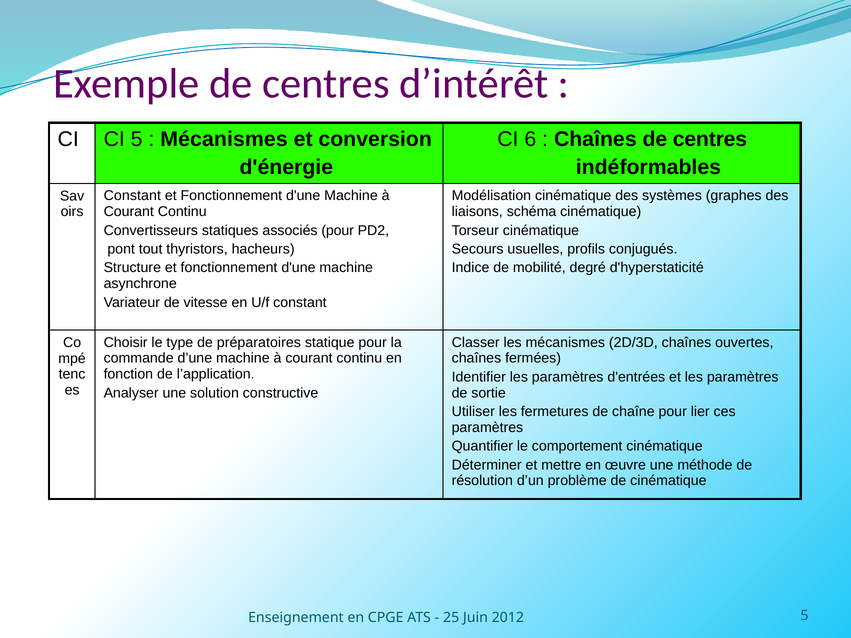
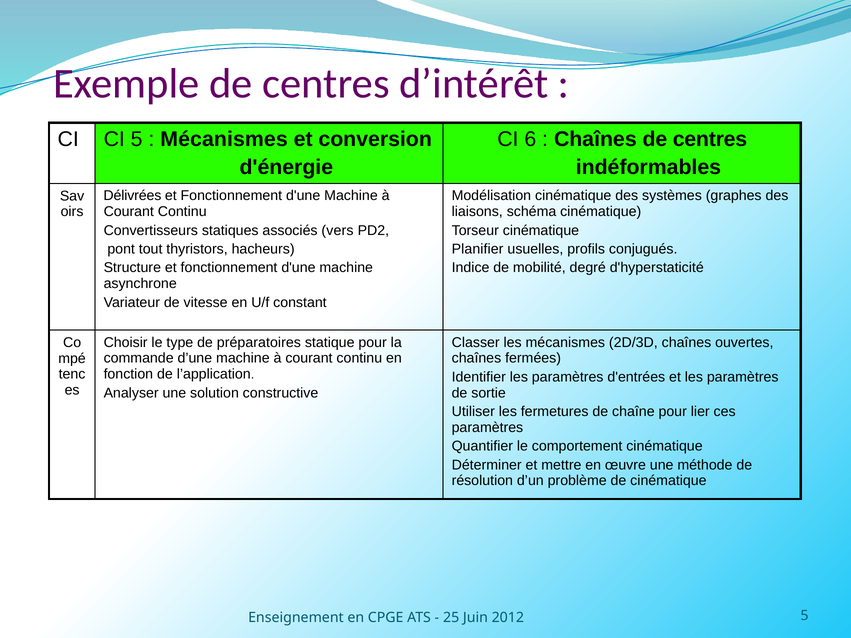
Constant at (132, 196): Constant -> Délivrées
associés pour: pour -> vers
Secours: Secours -> Planifier
